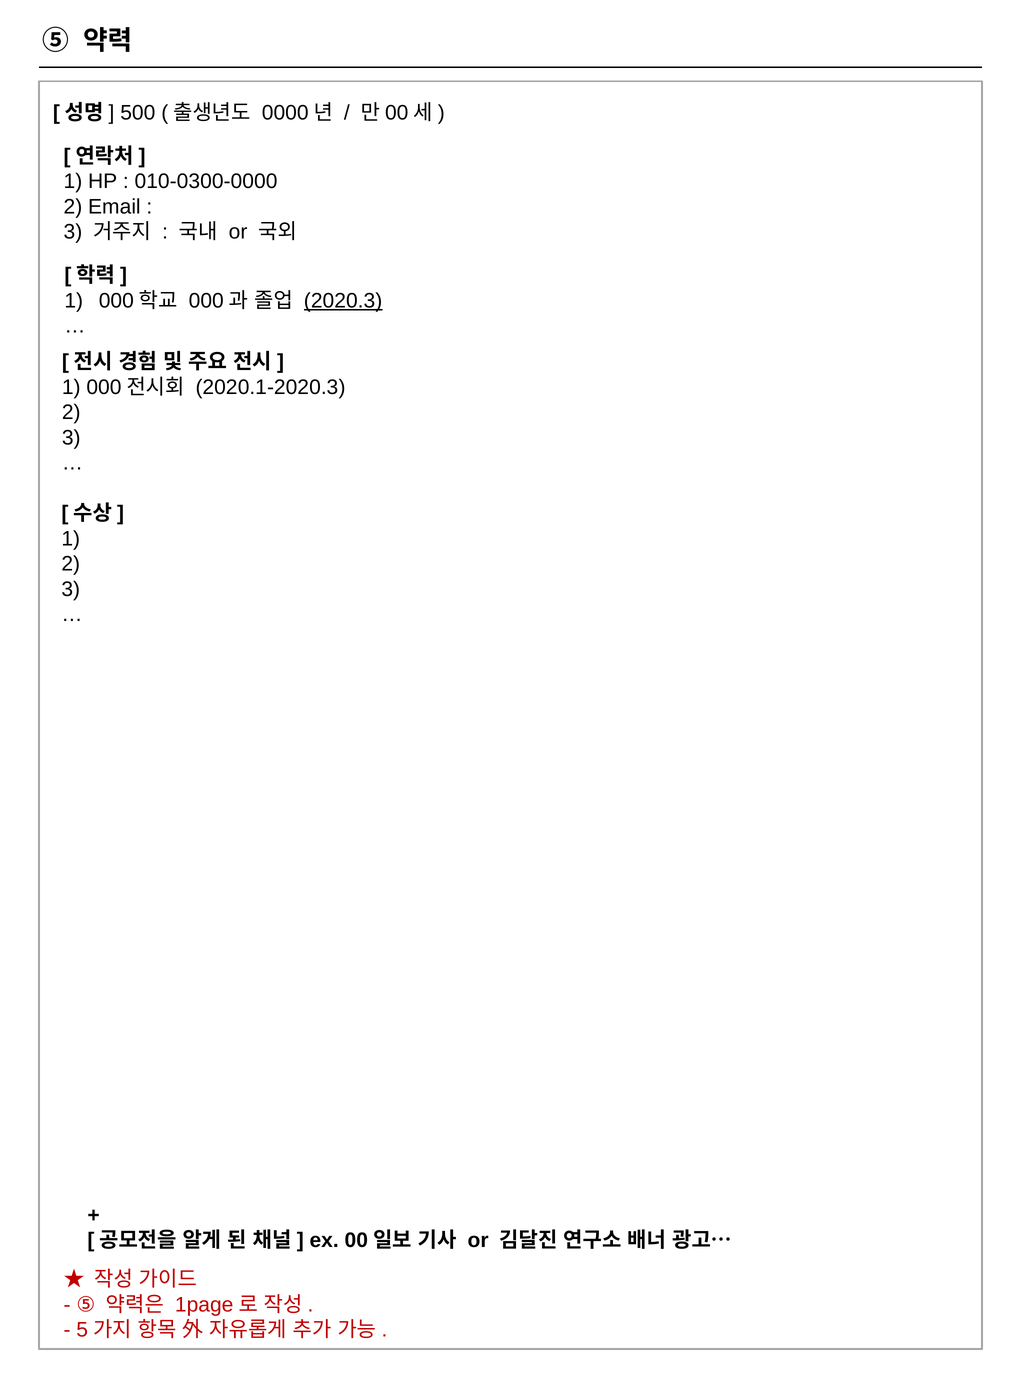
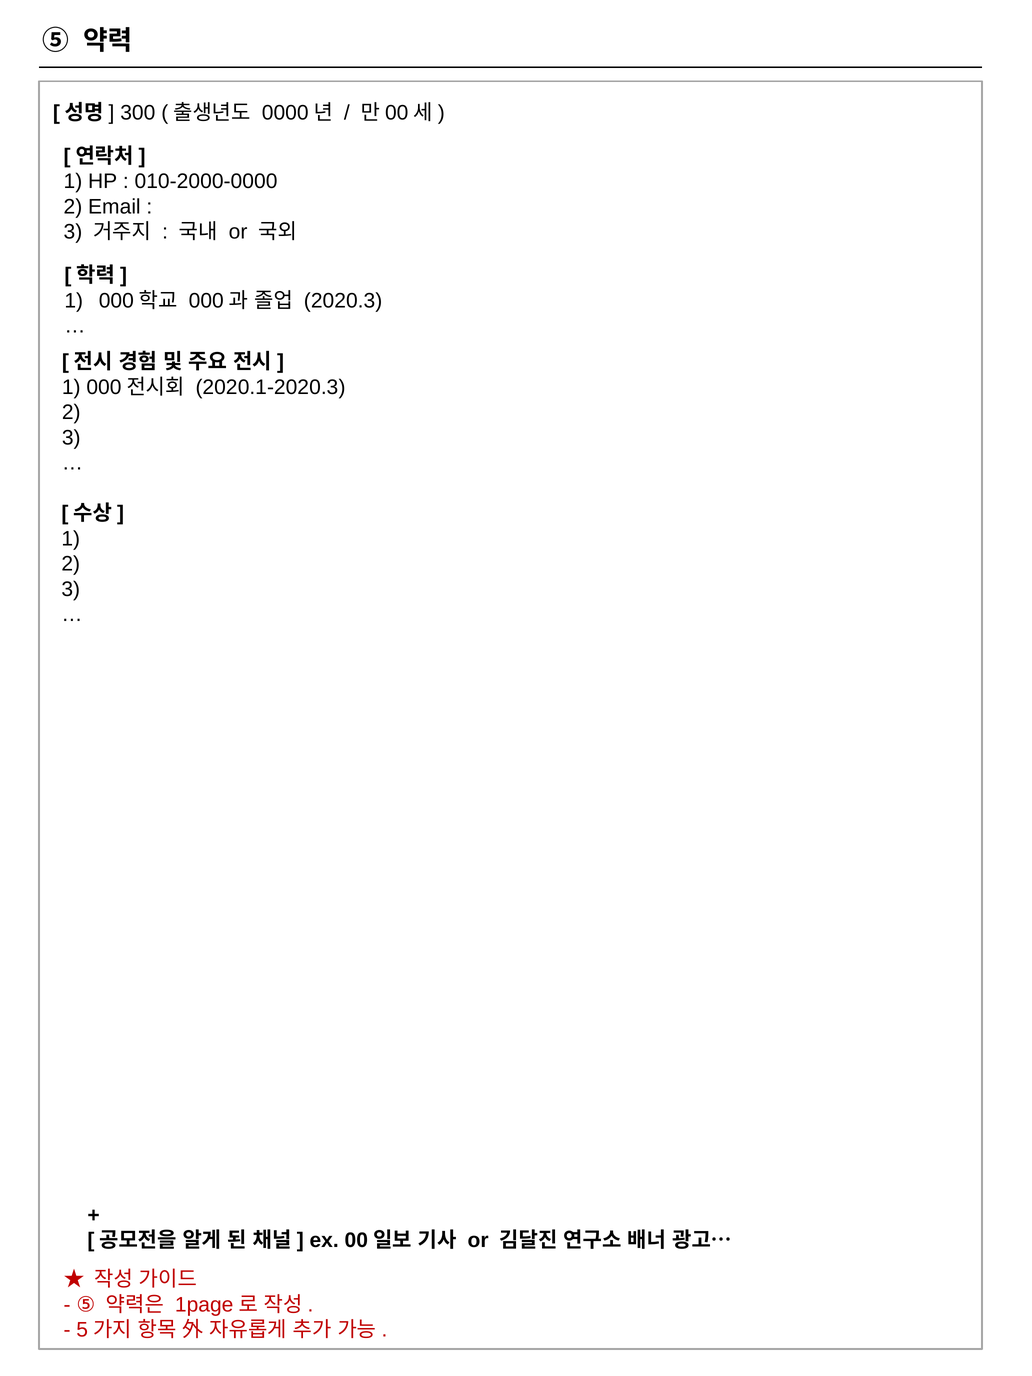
500: 500 -> 300
010-0300-0000: 010-0300-0000 -> 010-2000-0000
2020.3 underline: present -> none
